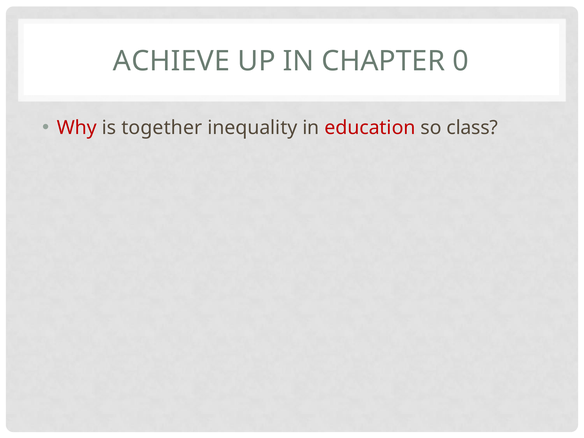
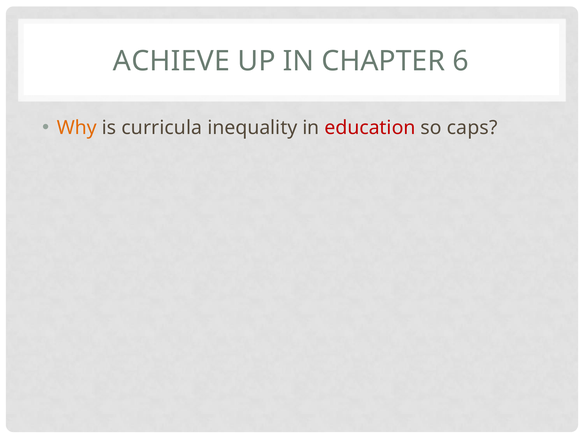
0: 0 -> 6
Why colour: red -> orange
together: together -> curricula
class: class -> caps
